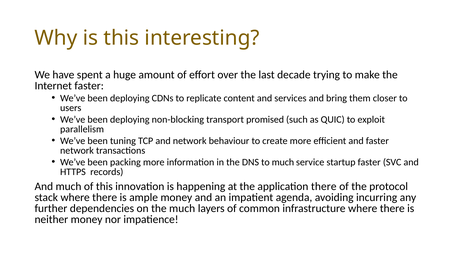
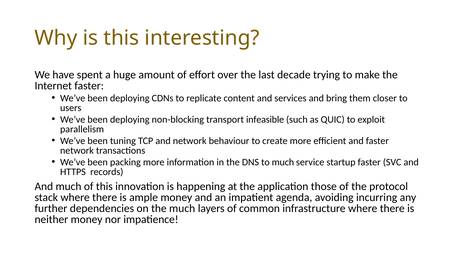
promised: promised -> infeasible
application there: there -> those
